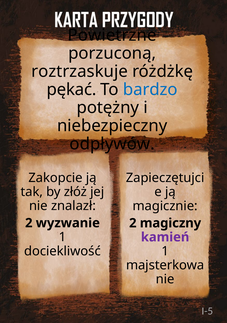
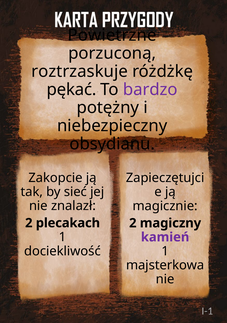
bardzo colour: blue -> purple
odpływów: odpływów -> obsydianu
złóż: złóż -> sieć
wyzwanie: wyzwanie -> plecakach
I-5: I-5 -> I-1
